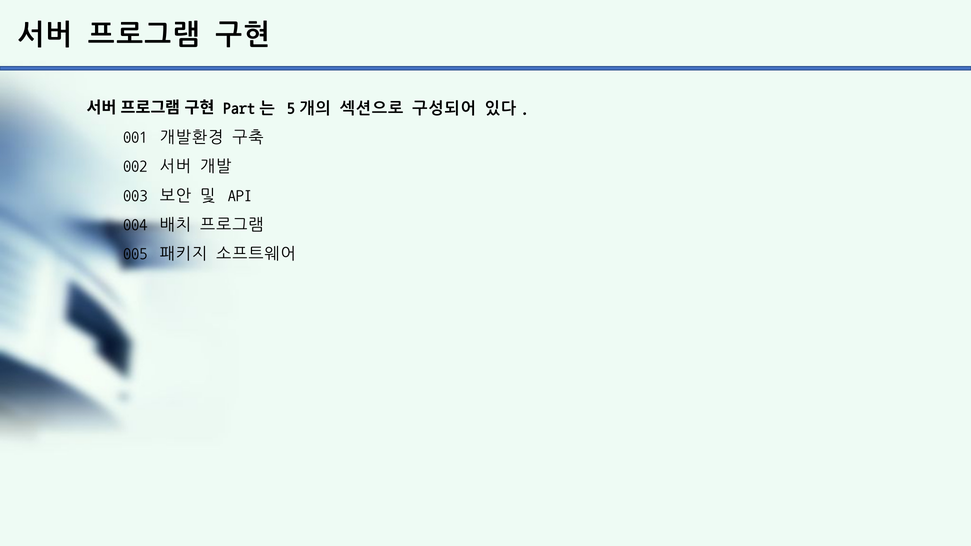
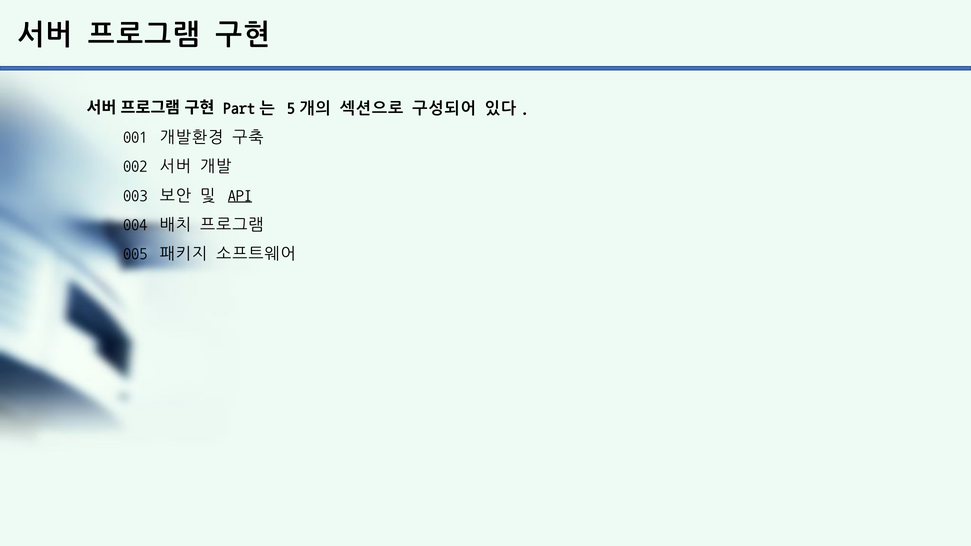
API underline: none -> present
